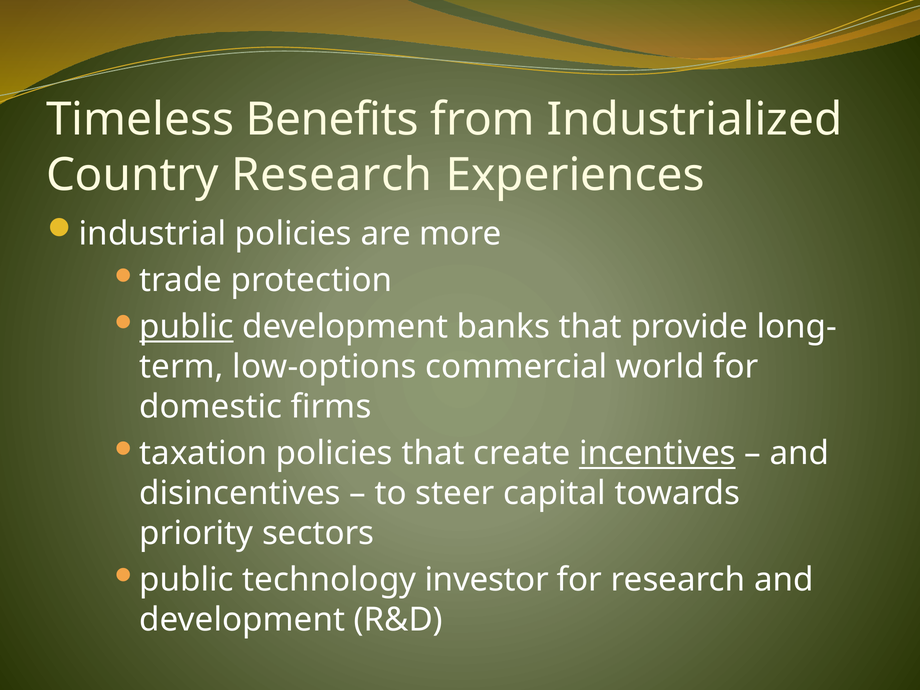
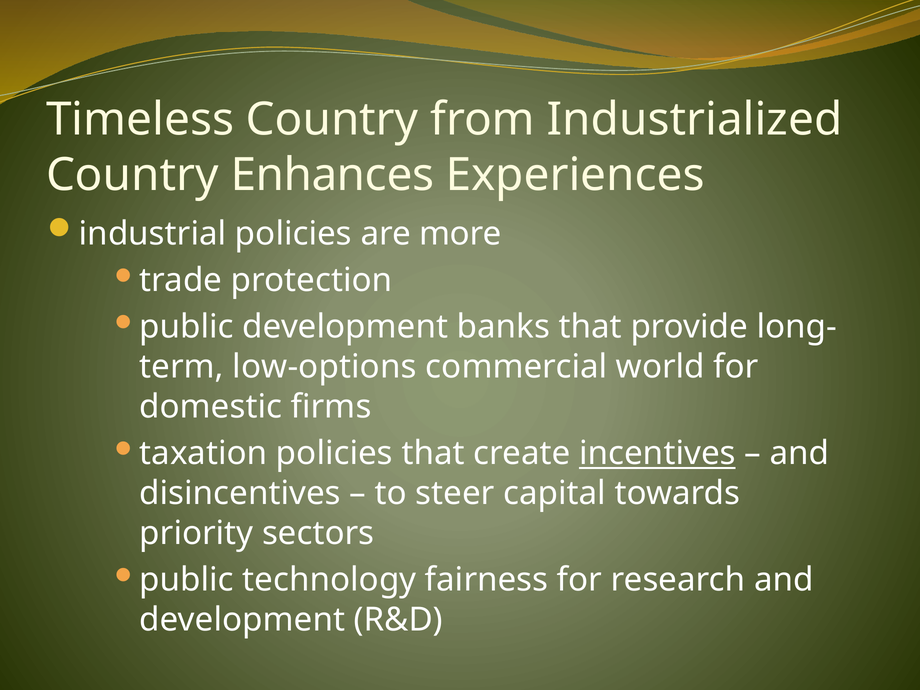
Timeless Benefits: Benefits -> Country
Country Research: Research -> Enhances
public at (187, 327) underline: present -> none
investor: investor -> fairness
